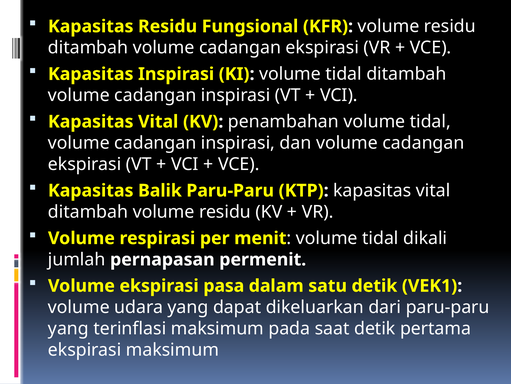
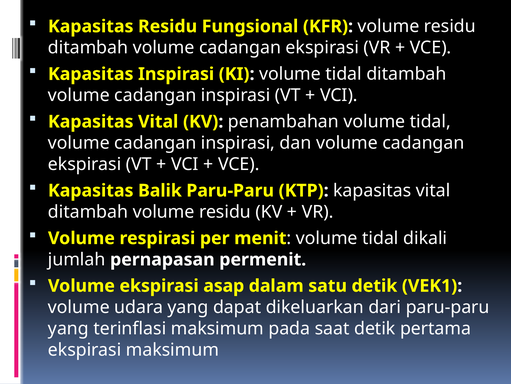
pasa: pasa -> asap
